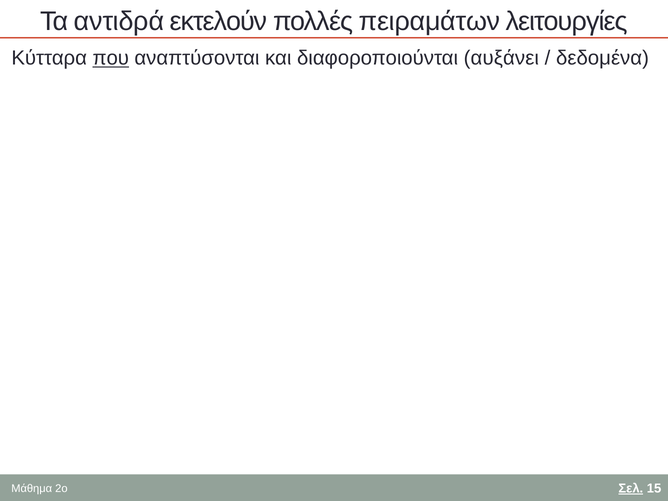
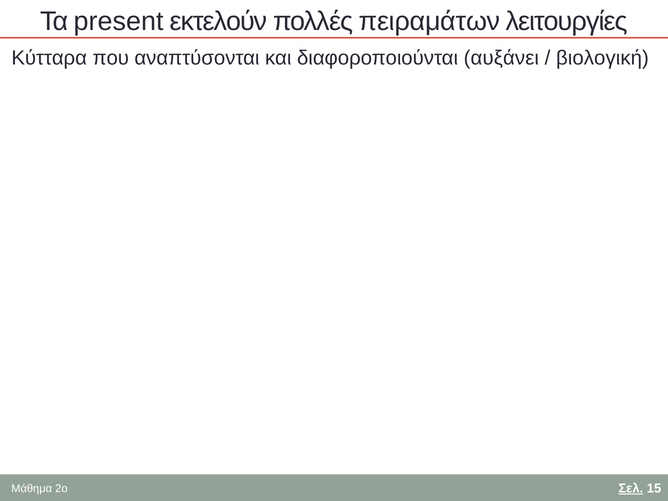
αντιδρά: αντιδρά -> present
που underline: present -> none
δεδομένα: δεδομένα -> βιολογική
